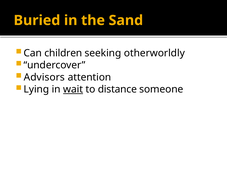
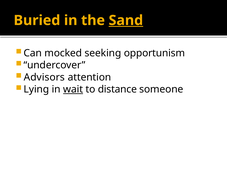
Sand underline: none -> present
children: children -> mocked
otherworldly: otherworldly -> opportunism
